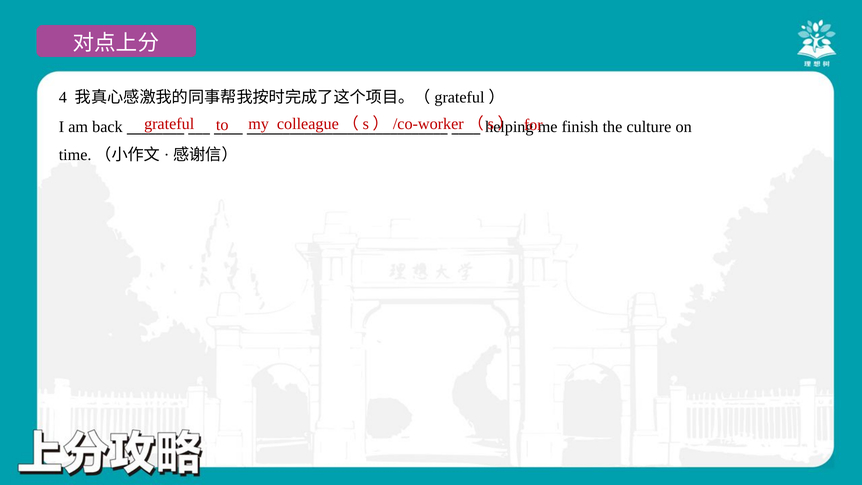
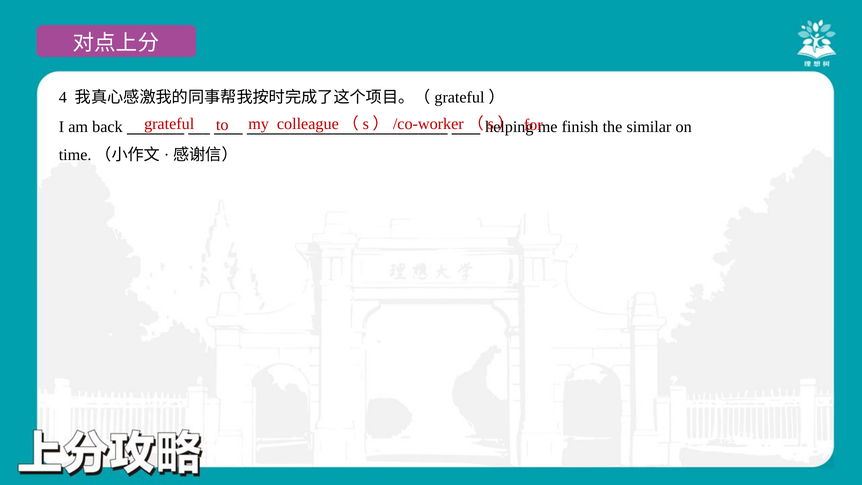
culture: culture -> similar
